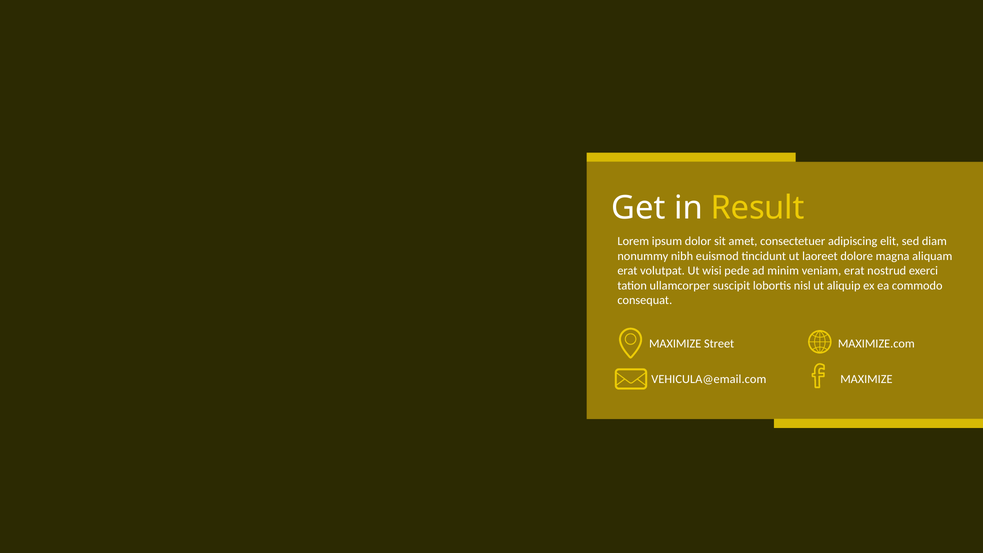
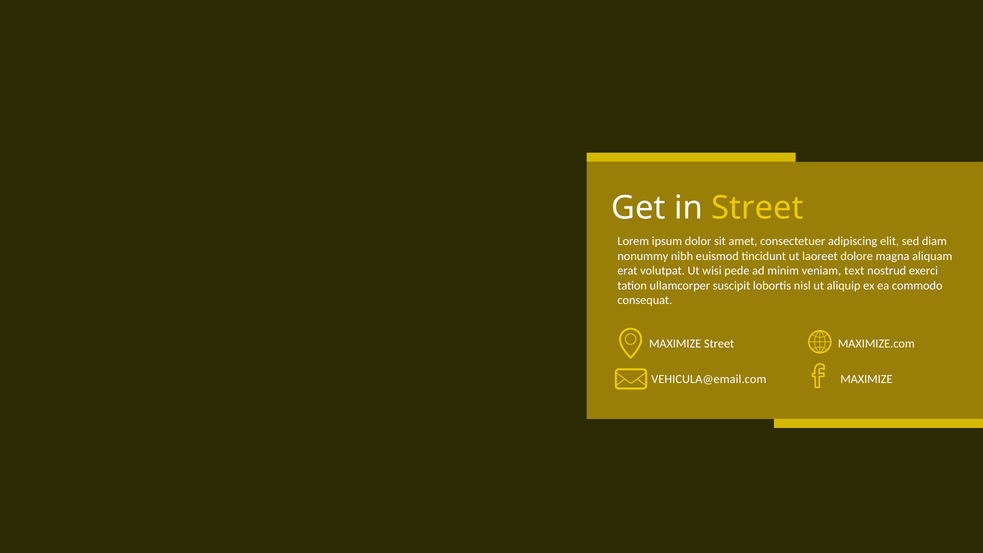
in Result: Result -> Street
veniam erat: erat -> text
